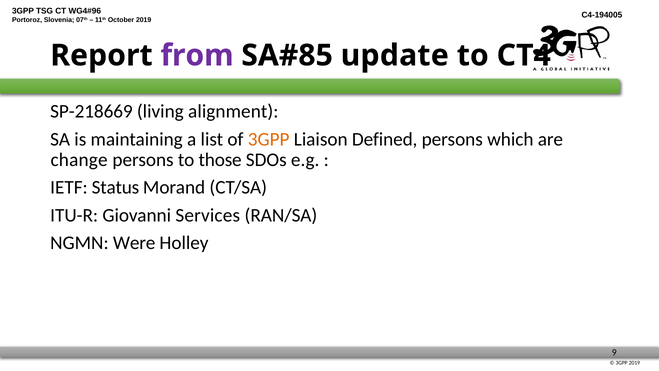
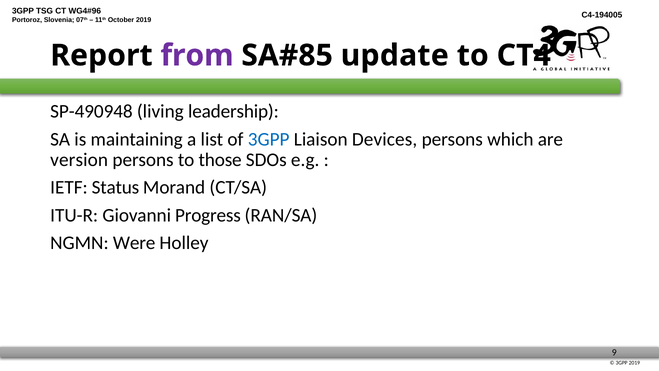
SP-218669: SP-218669 -> SP-490948
alignment: alignment -> leadership
3GPP at (269, 139) colour: orange -> blue
Defined: Defined -> Devices
change: change -> version
Services: Services -> Progress
